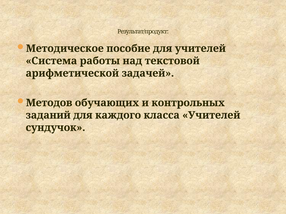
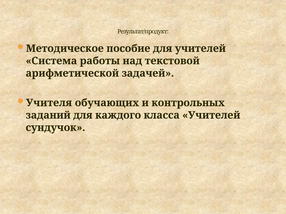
Методов: Методов -> Учителя
